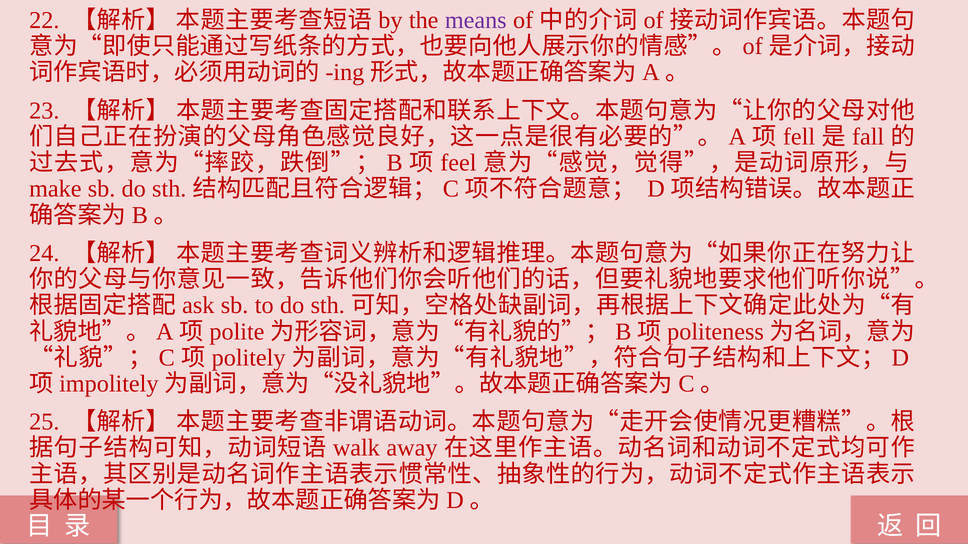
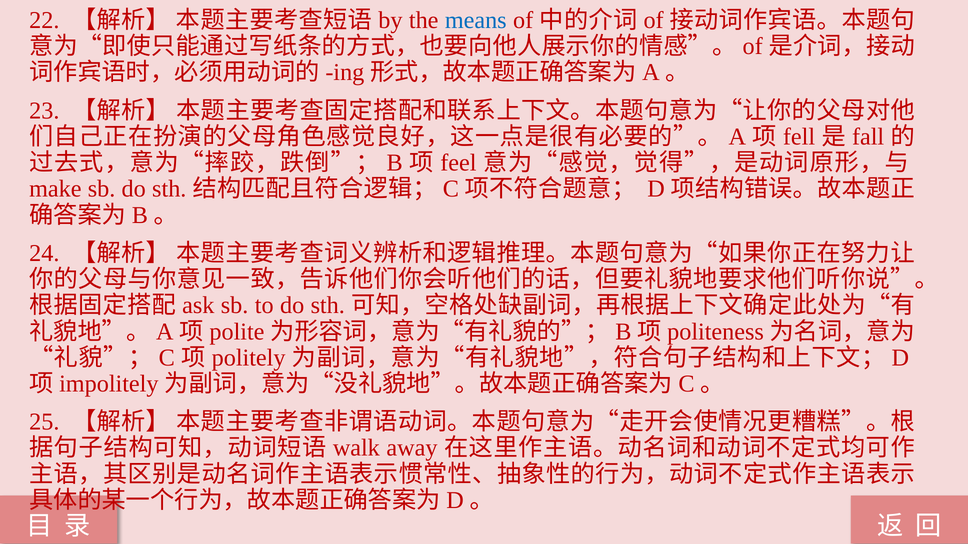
means colour: purple -> blue
